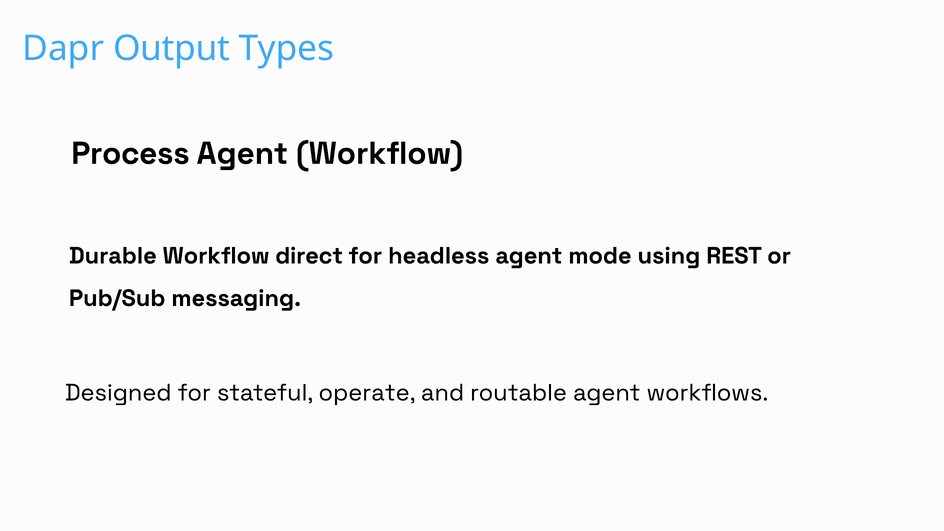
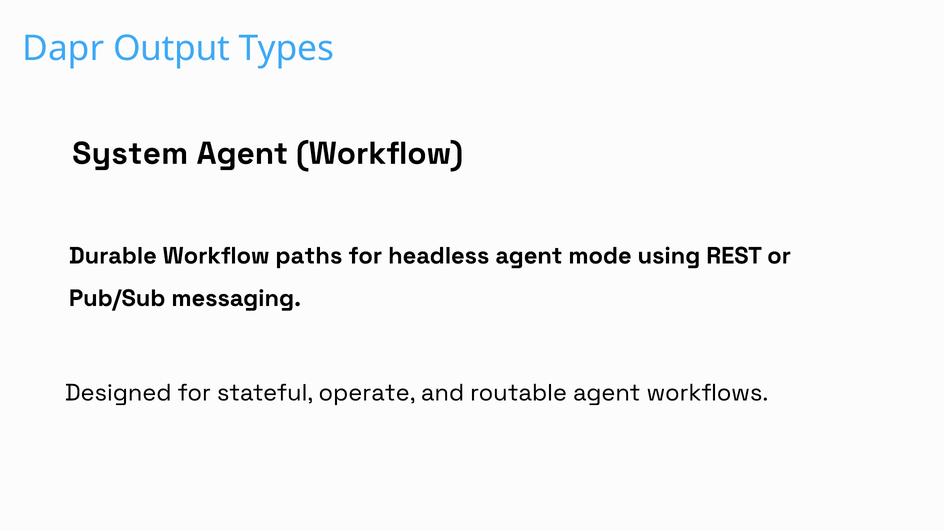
Process: Process -> System
direct: direct -> paths
